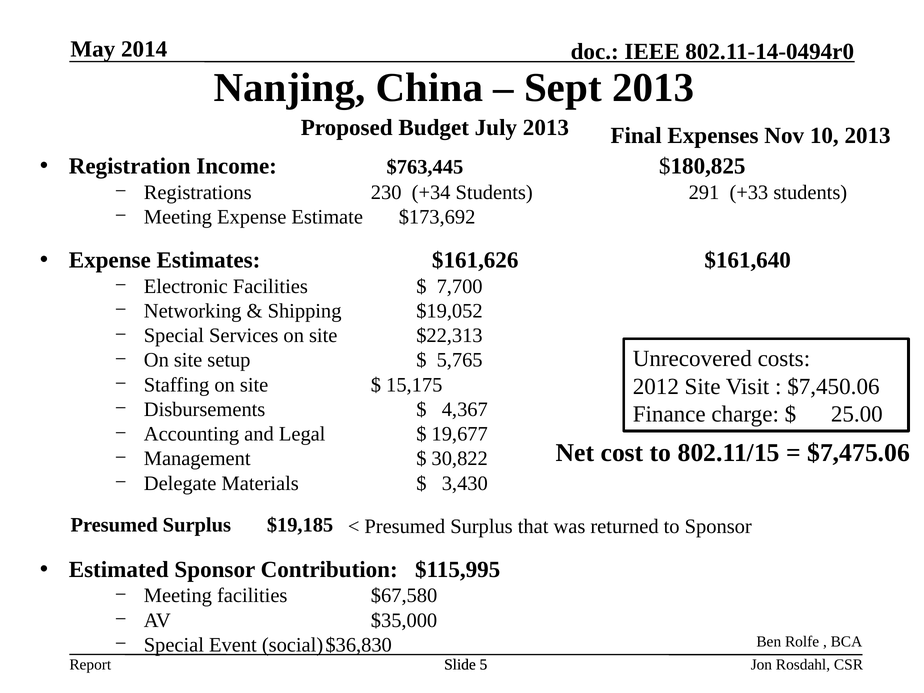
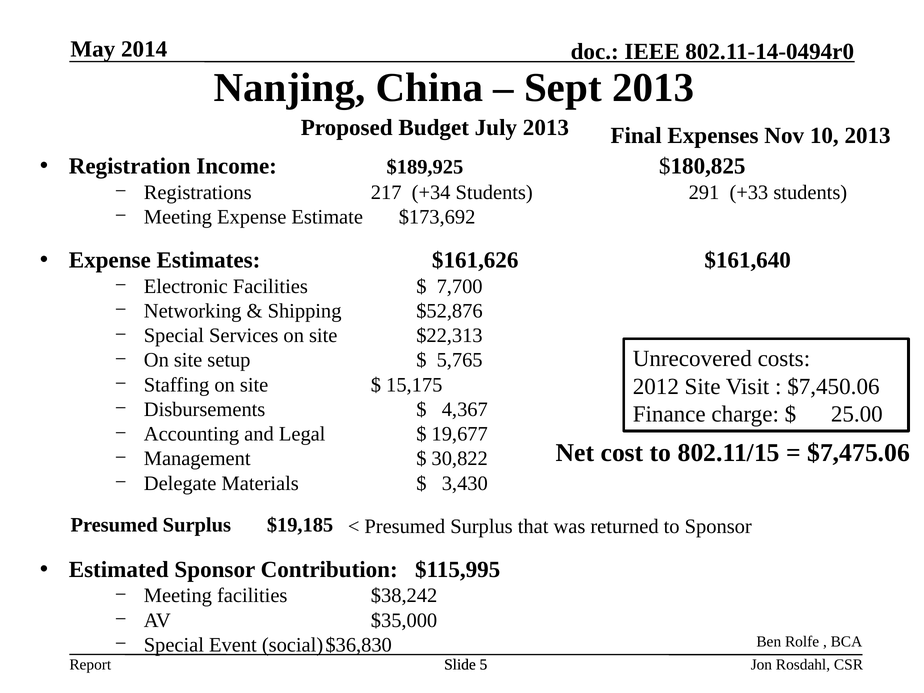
$763,445: $763,445 -> $189,925
230: 230 -> 217
$19,052: $19,052 -> $52,876
$67,580: $67,580 -> $38,242
